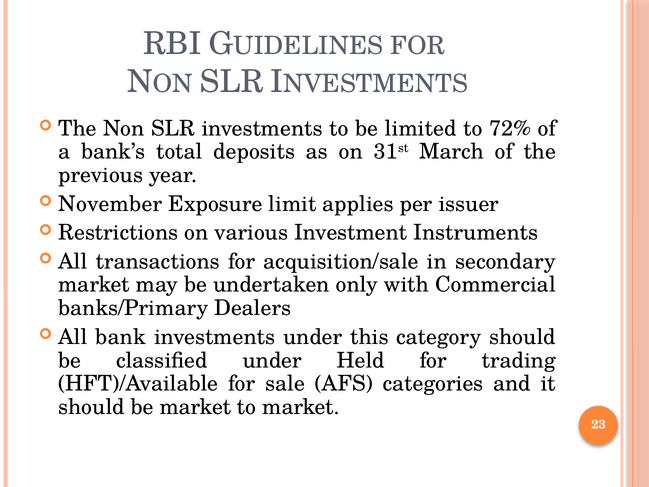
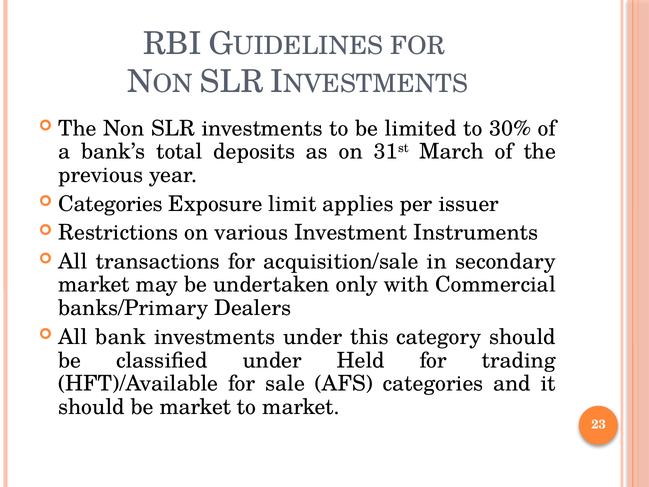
72%: 72% -> 30%
November at (110, 204): November -> Categories
